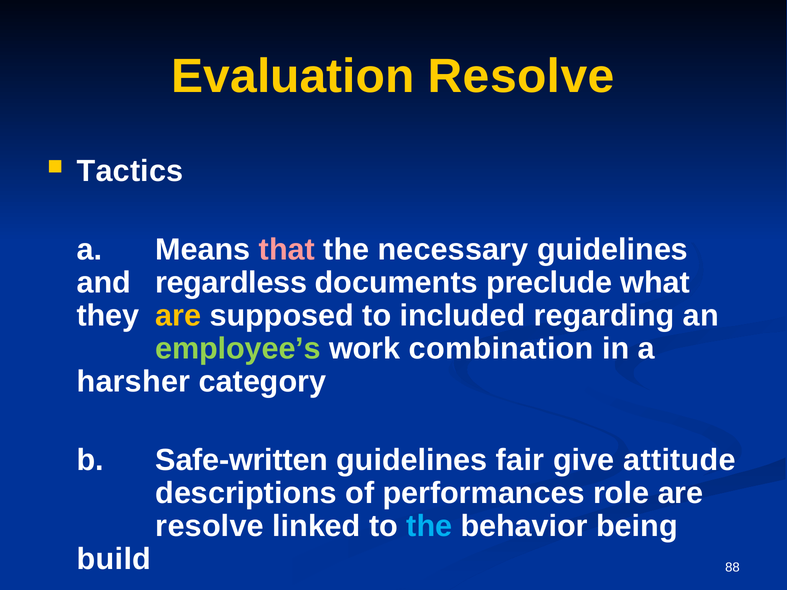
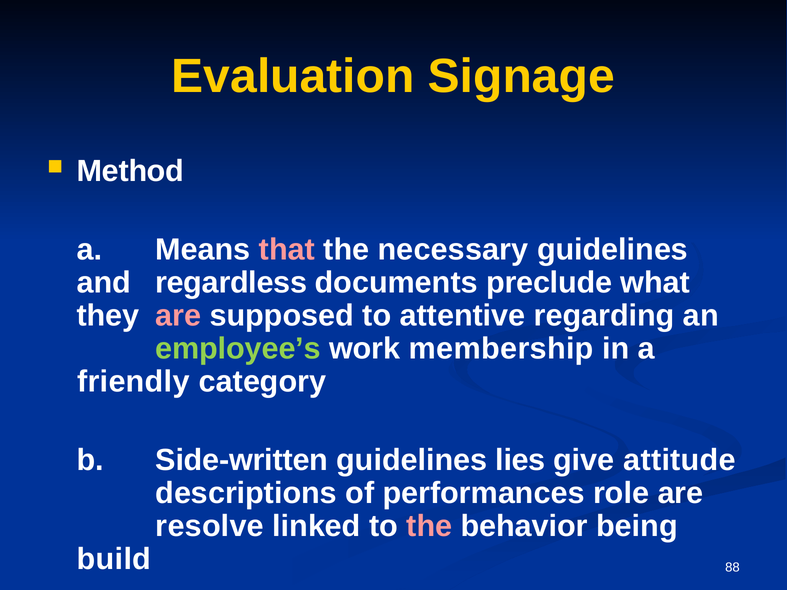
Evaluation Resolve: Resolve -> Signage
Tactics: Tactics -> Method
are at (178, 316) colour: yellow -> pink
included: included -> attentive
combination: combination -> membership
harsher: harsher -> friendly
Safe-written: Safe-written -> Side-written
fair: fair -> lies
the at (429, 526) colour: light blue -> pink
